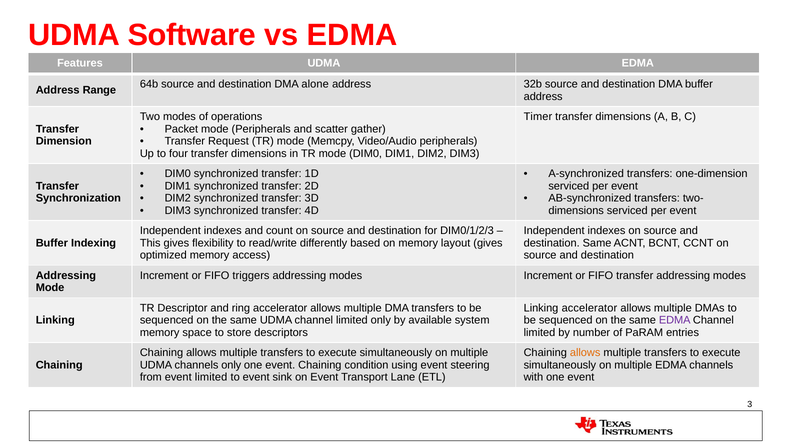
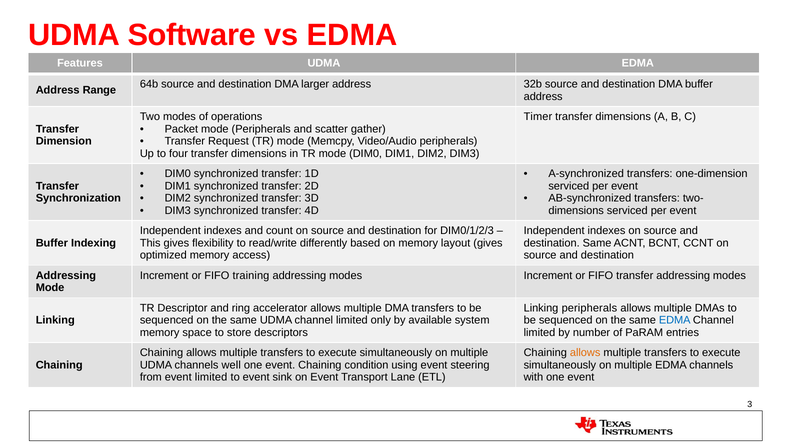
alone: alone -> larger
triggers: triggers -> training
Linking accelerator: accelerator -> peripherals
EDMA at (675, 321) colour: purple -> blue
channels only: only -> well
